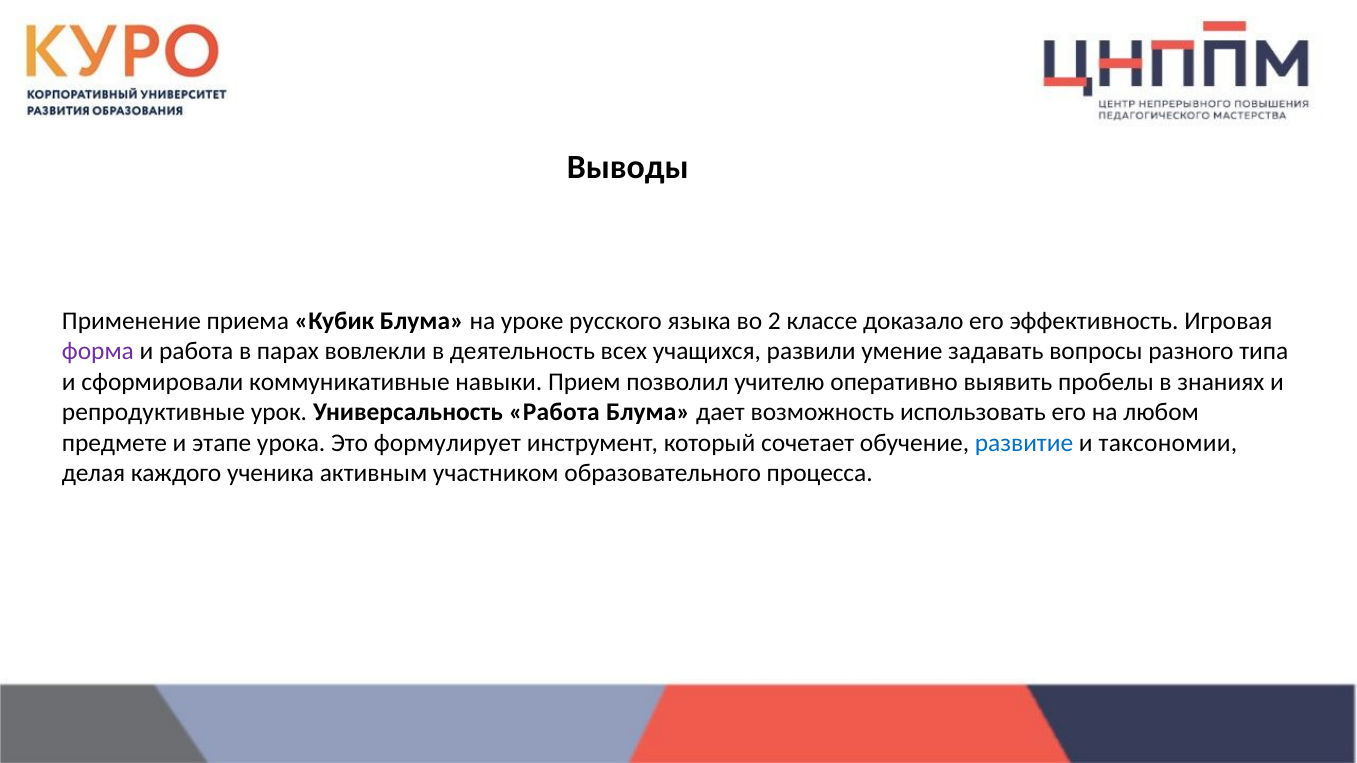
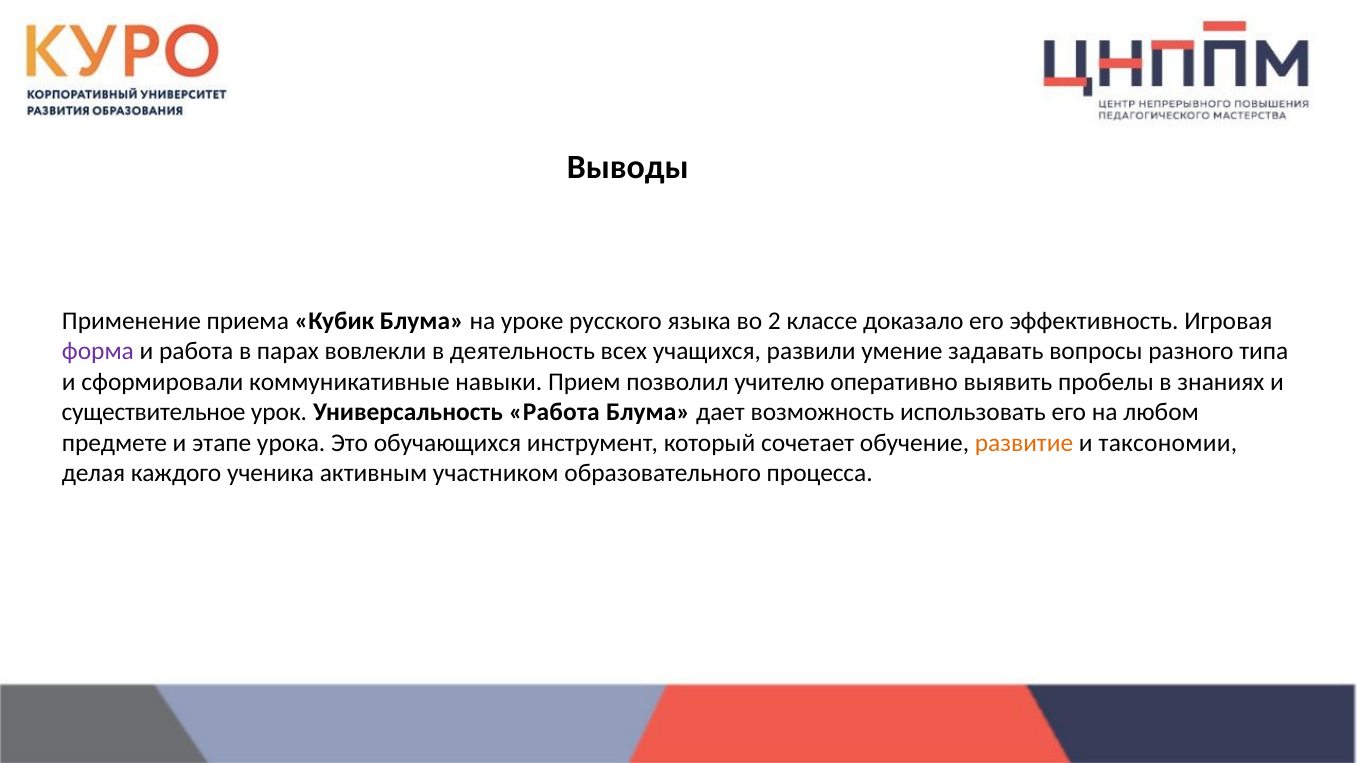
репродуктивные: репродуктивные -> существительное
формулирует: формулирует -> обучающихся
развитие colour: blue -> orange
